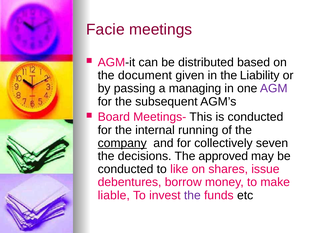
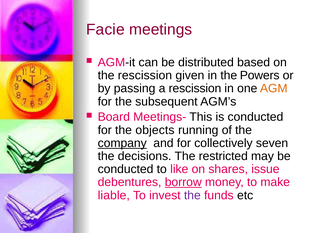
the document: document -> rescission
Liability: Liability -> Powers
a managing: managing -> rescission
AGM colour: purple -> orange
internal: internal -> objects
approved: approved -> restricted
borrow underline: none -> present
